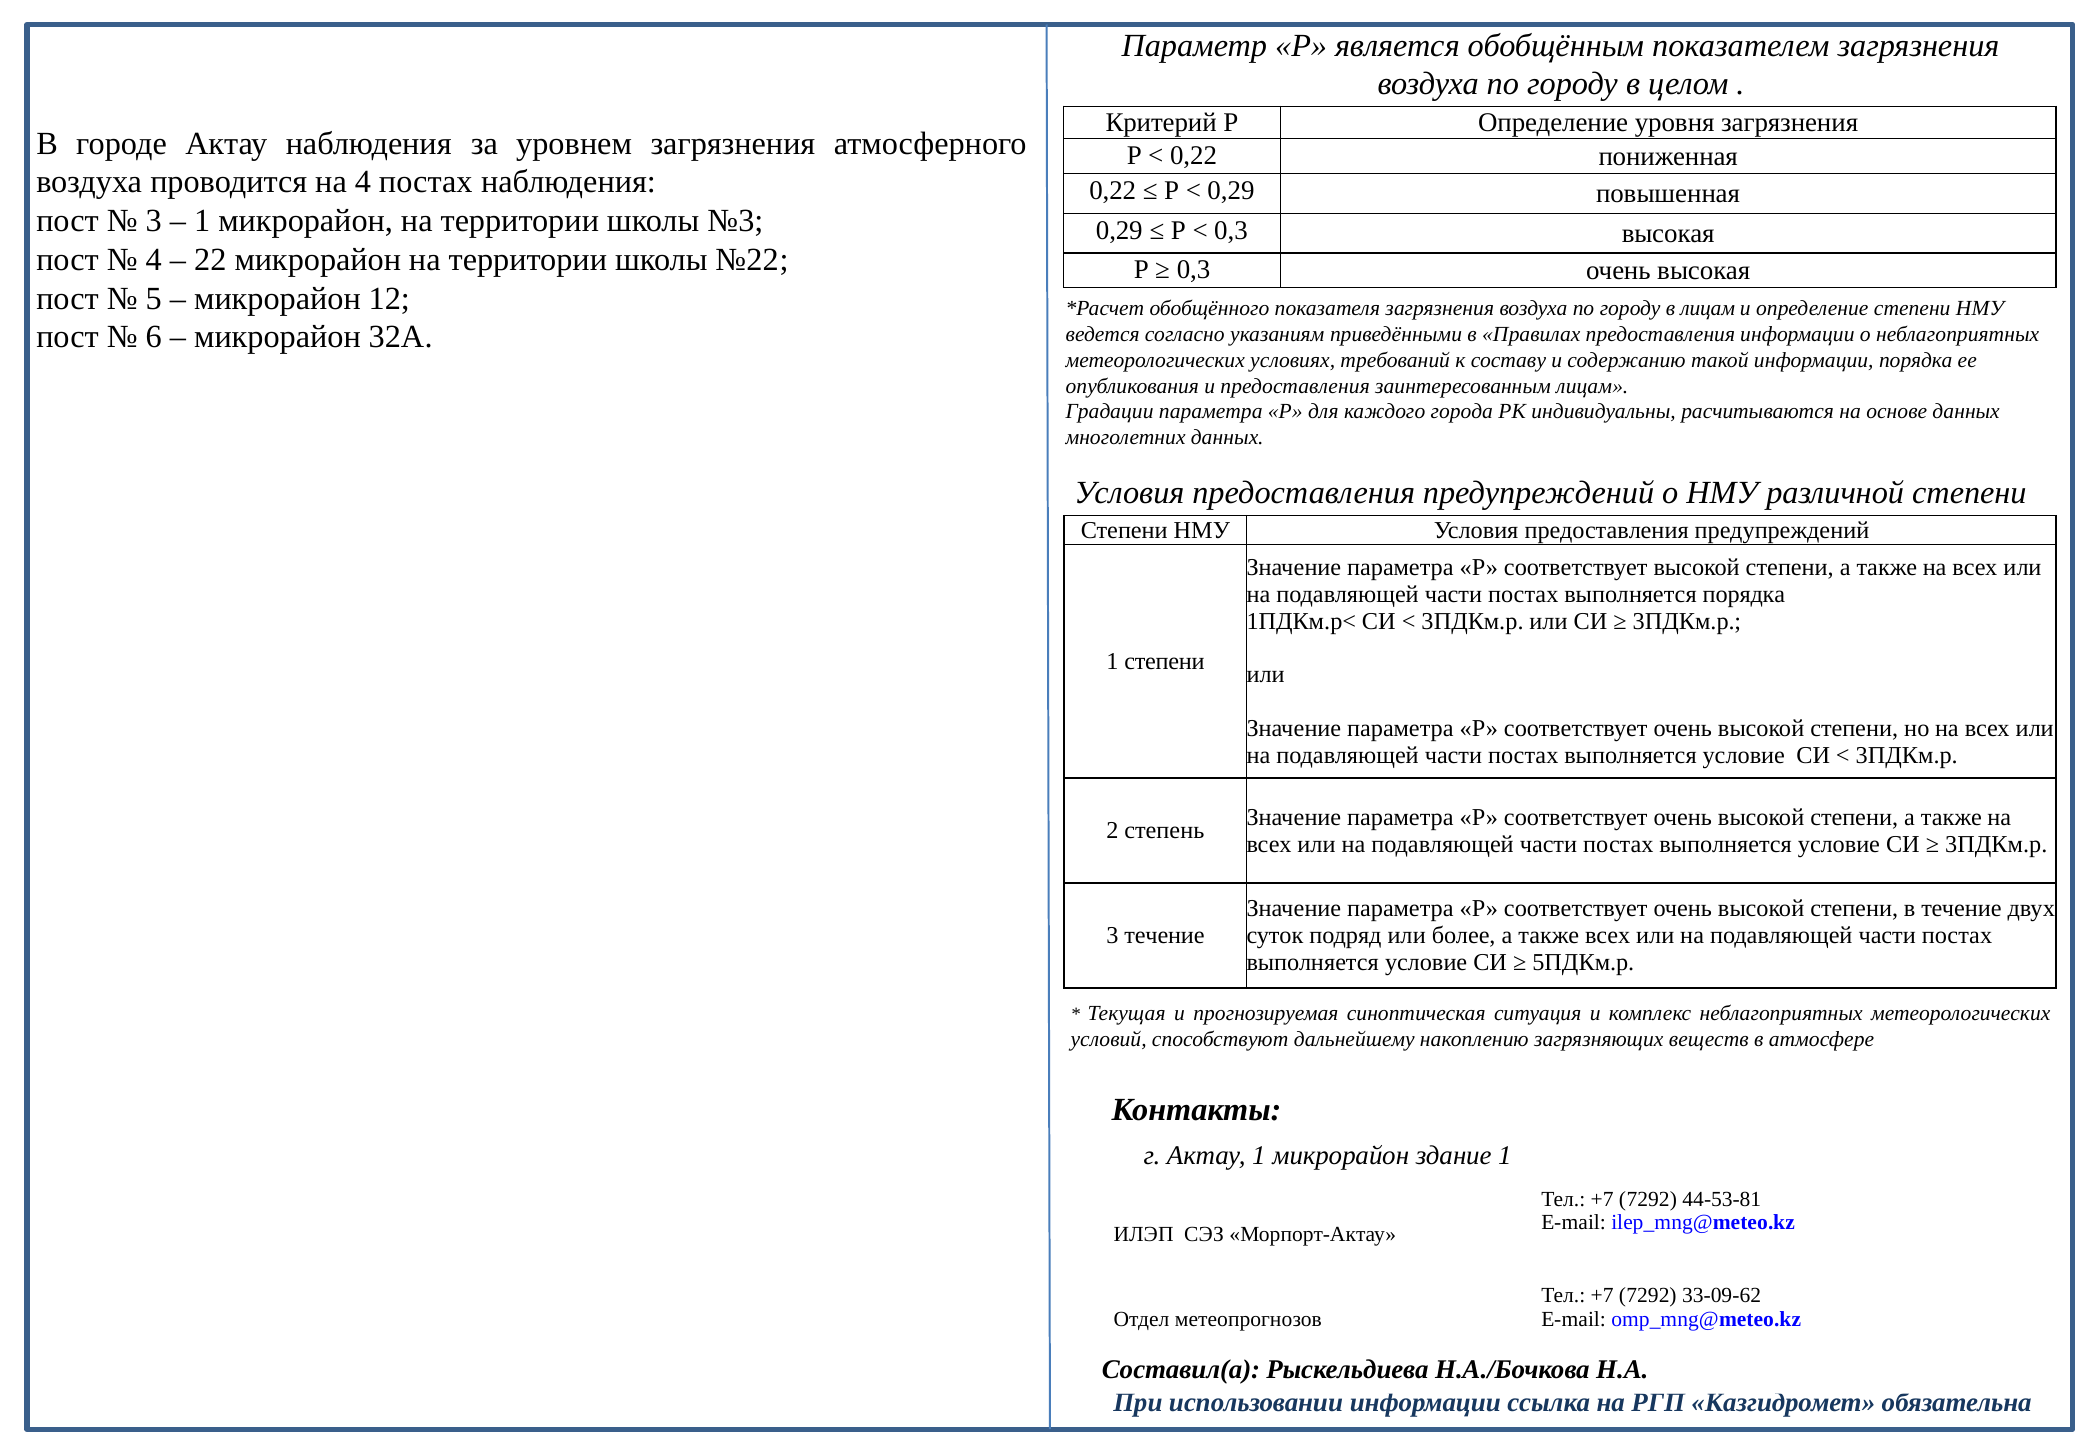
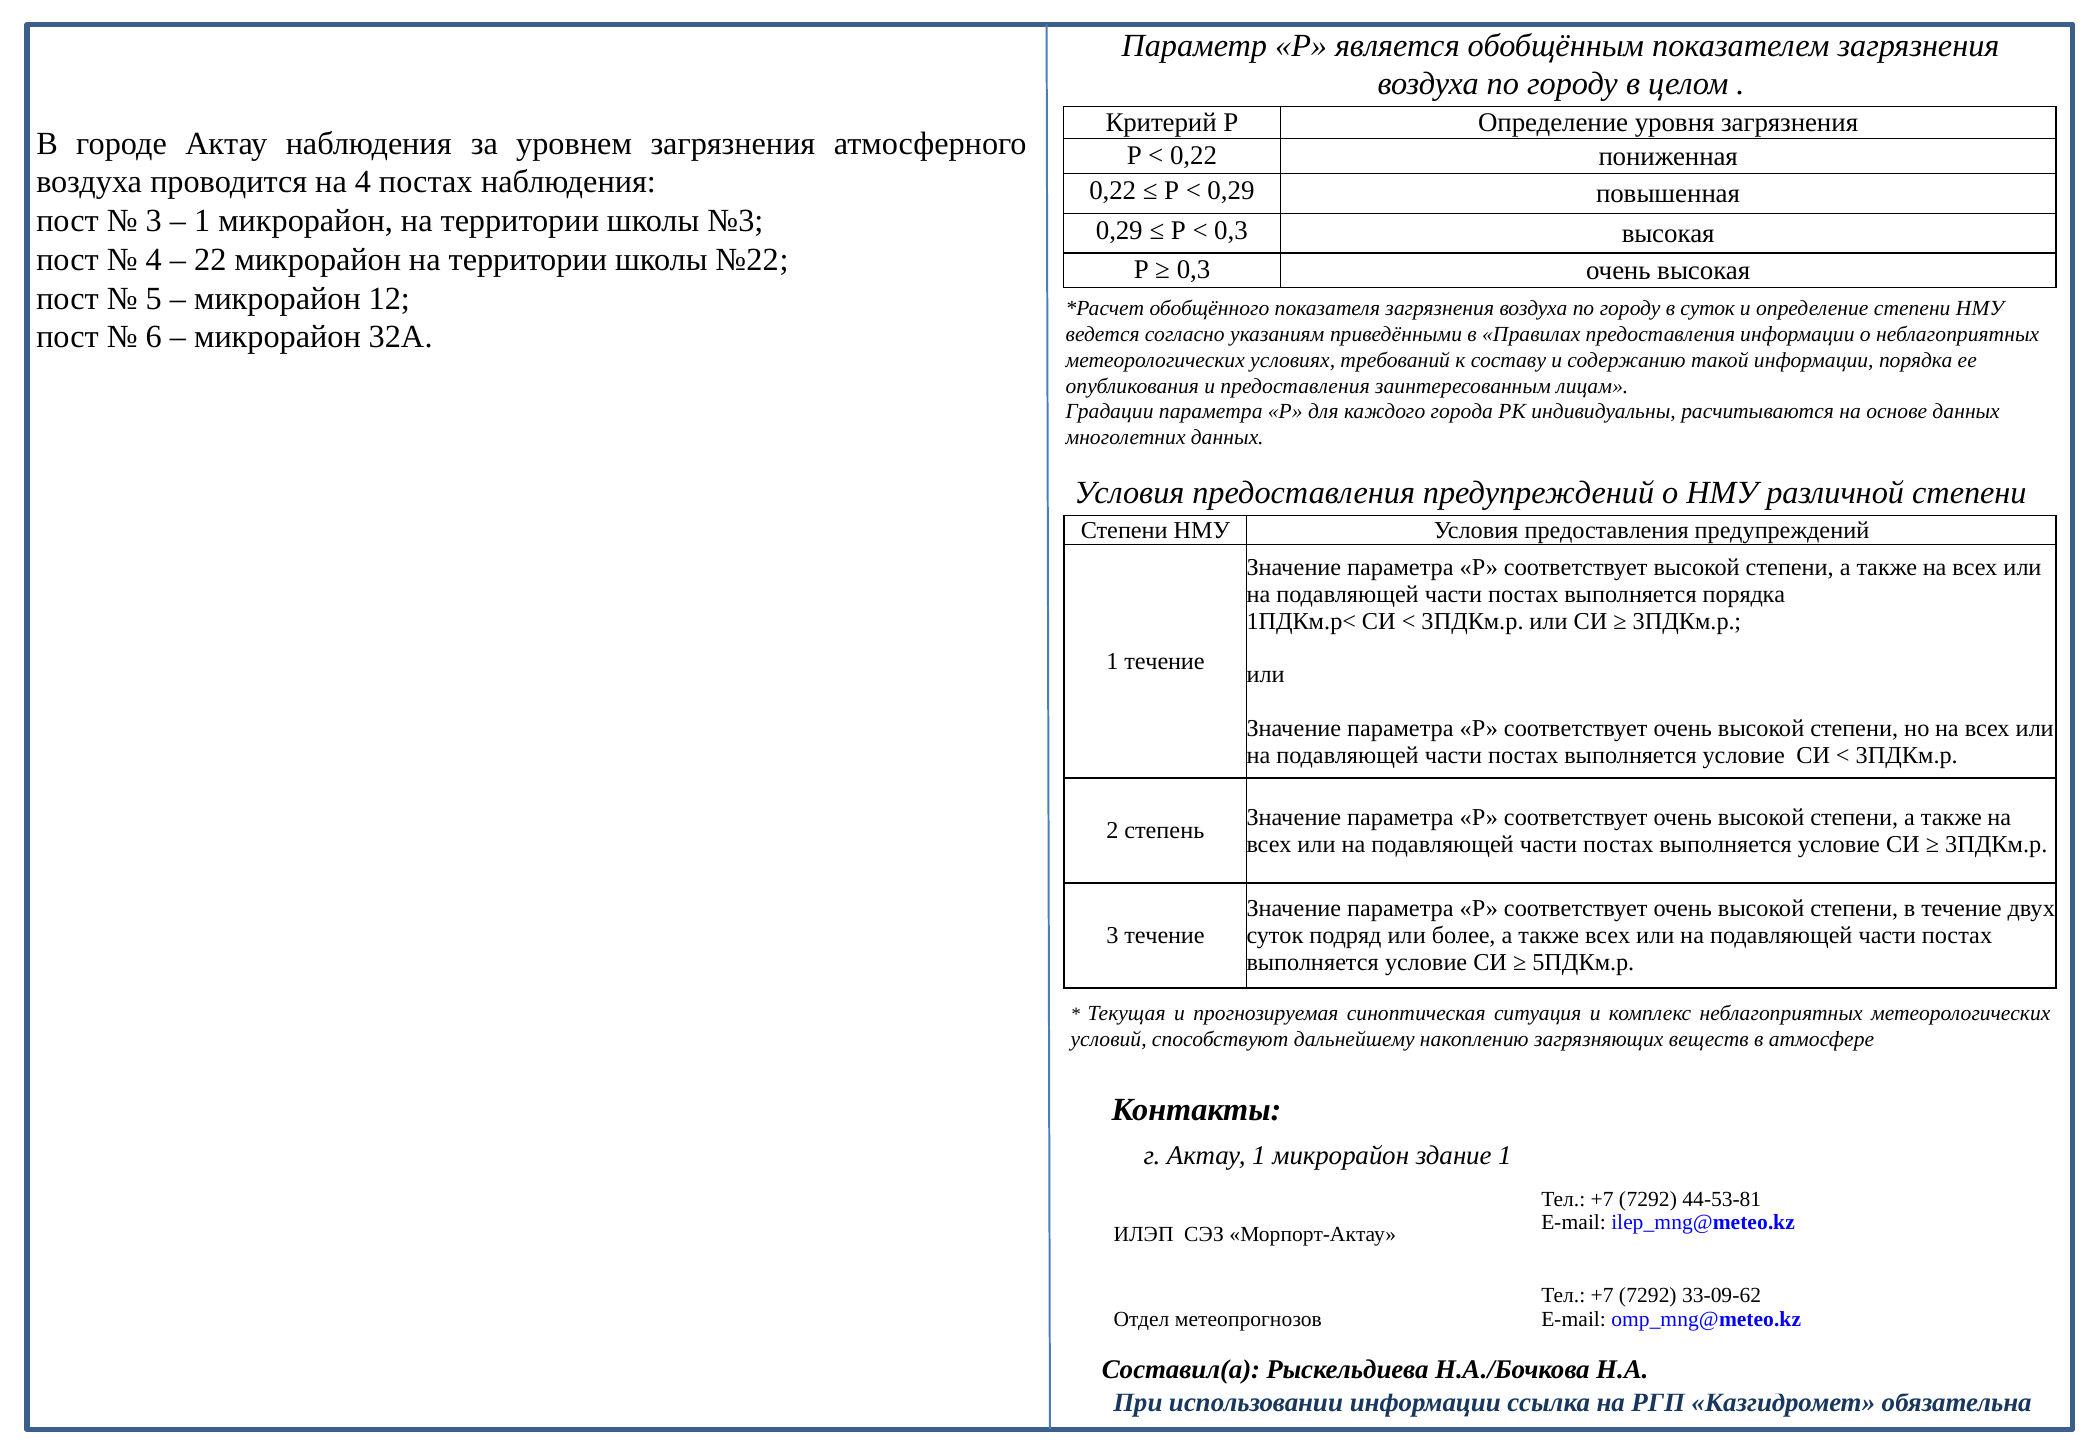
в лицам: лицам -> суток
1 степени: степени -> течение
